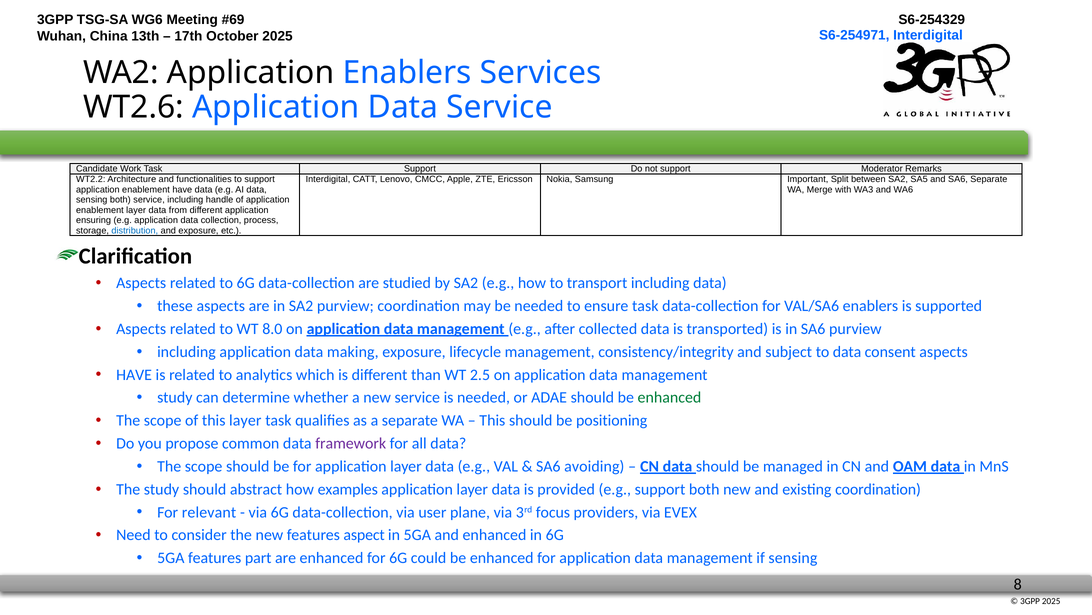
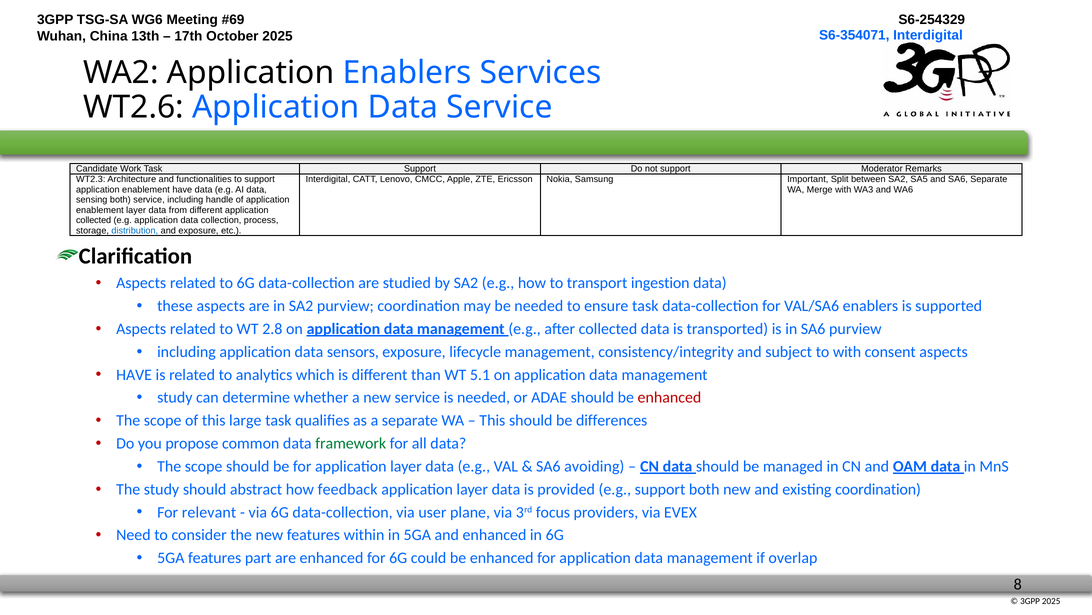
S6-254971: S6-254971 -> S6-354071
WT2.2: WT2.2 -> WT2.3
ensuring at (94, 220): ensuring -> collected
transport including: including -> ingestion
8.0: 8.0 -> 2.8
making: making -> sensors
to data: data -> with
2.5: 2.5 -> 5.1
enhanced at (669, 397) colour: green -> red
this layer: layer -> large
positioning: positioning -> differences
framework colour: purple -> green
examples: examples -> feedback
aspect: aspect -> within
if sensing: sensing -> overlap
